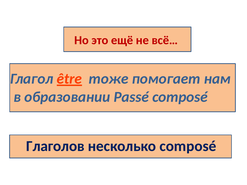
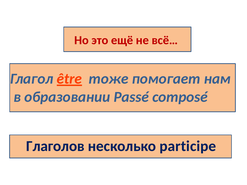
несколько composé: composé -> participe
